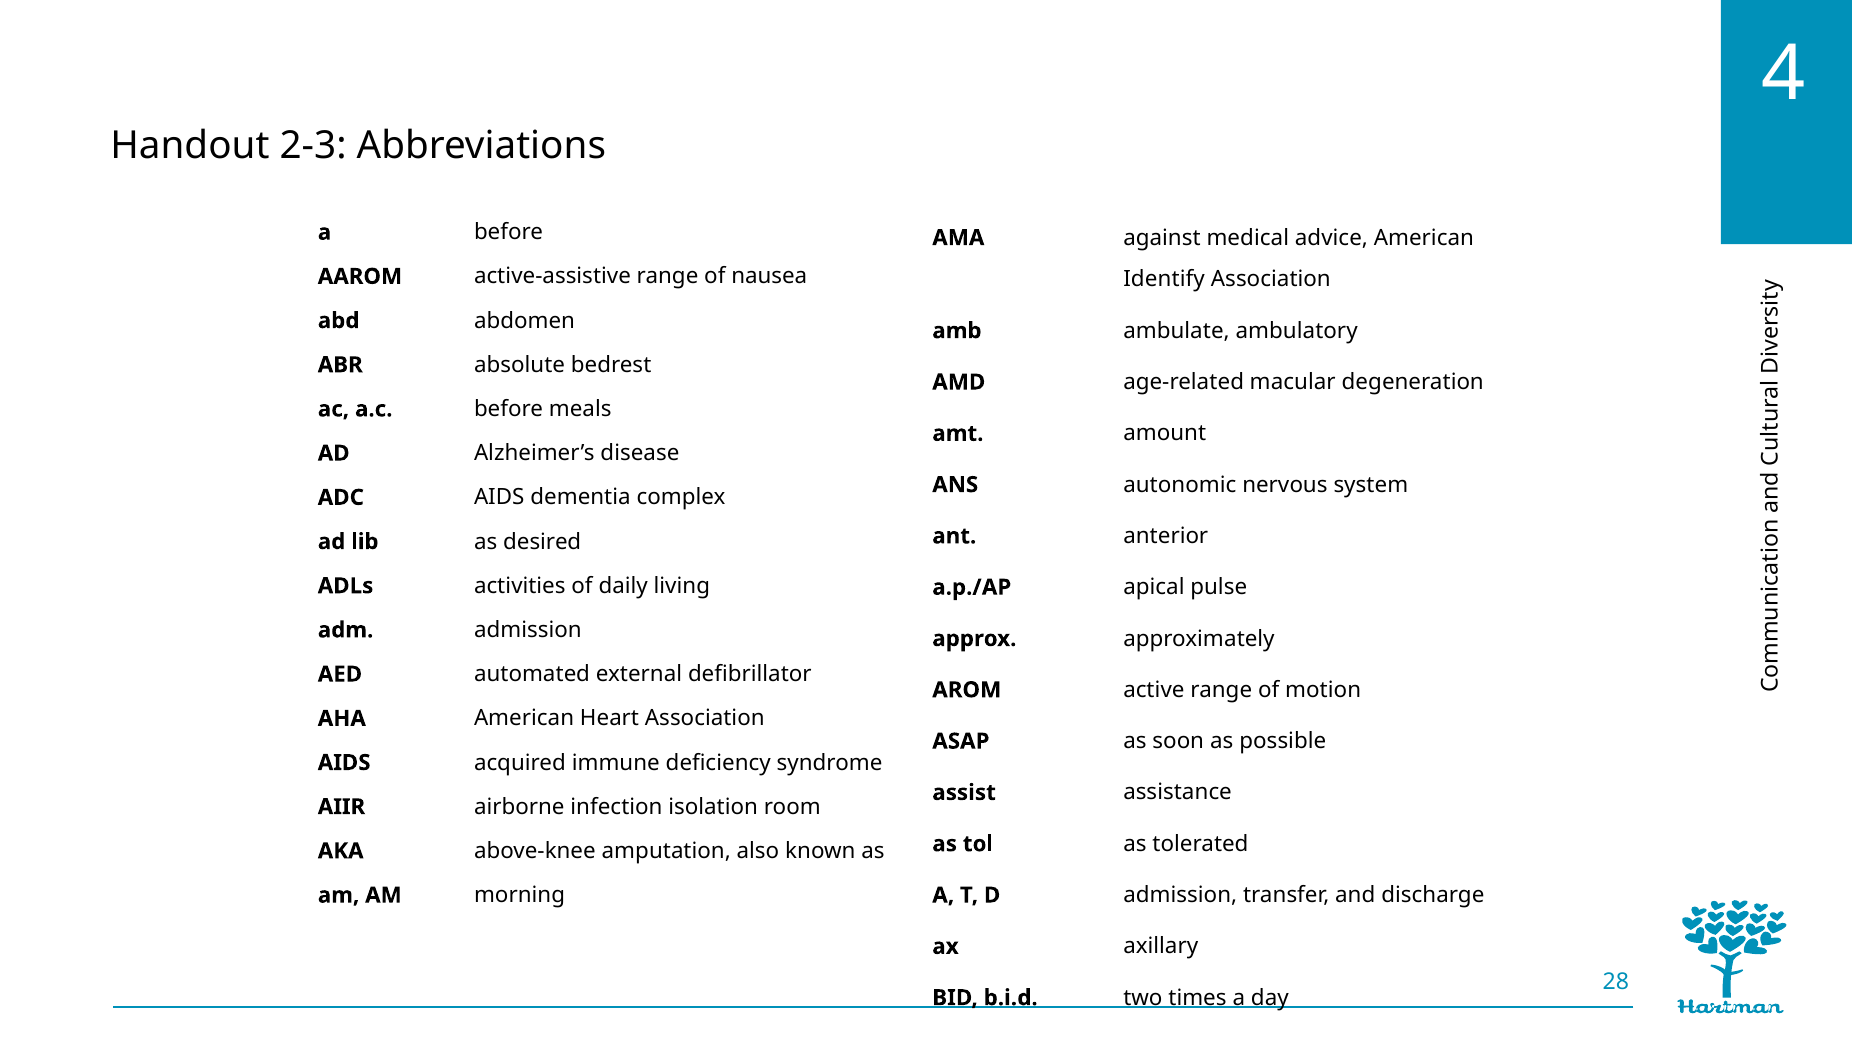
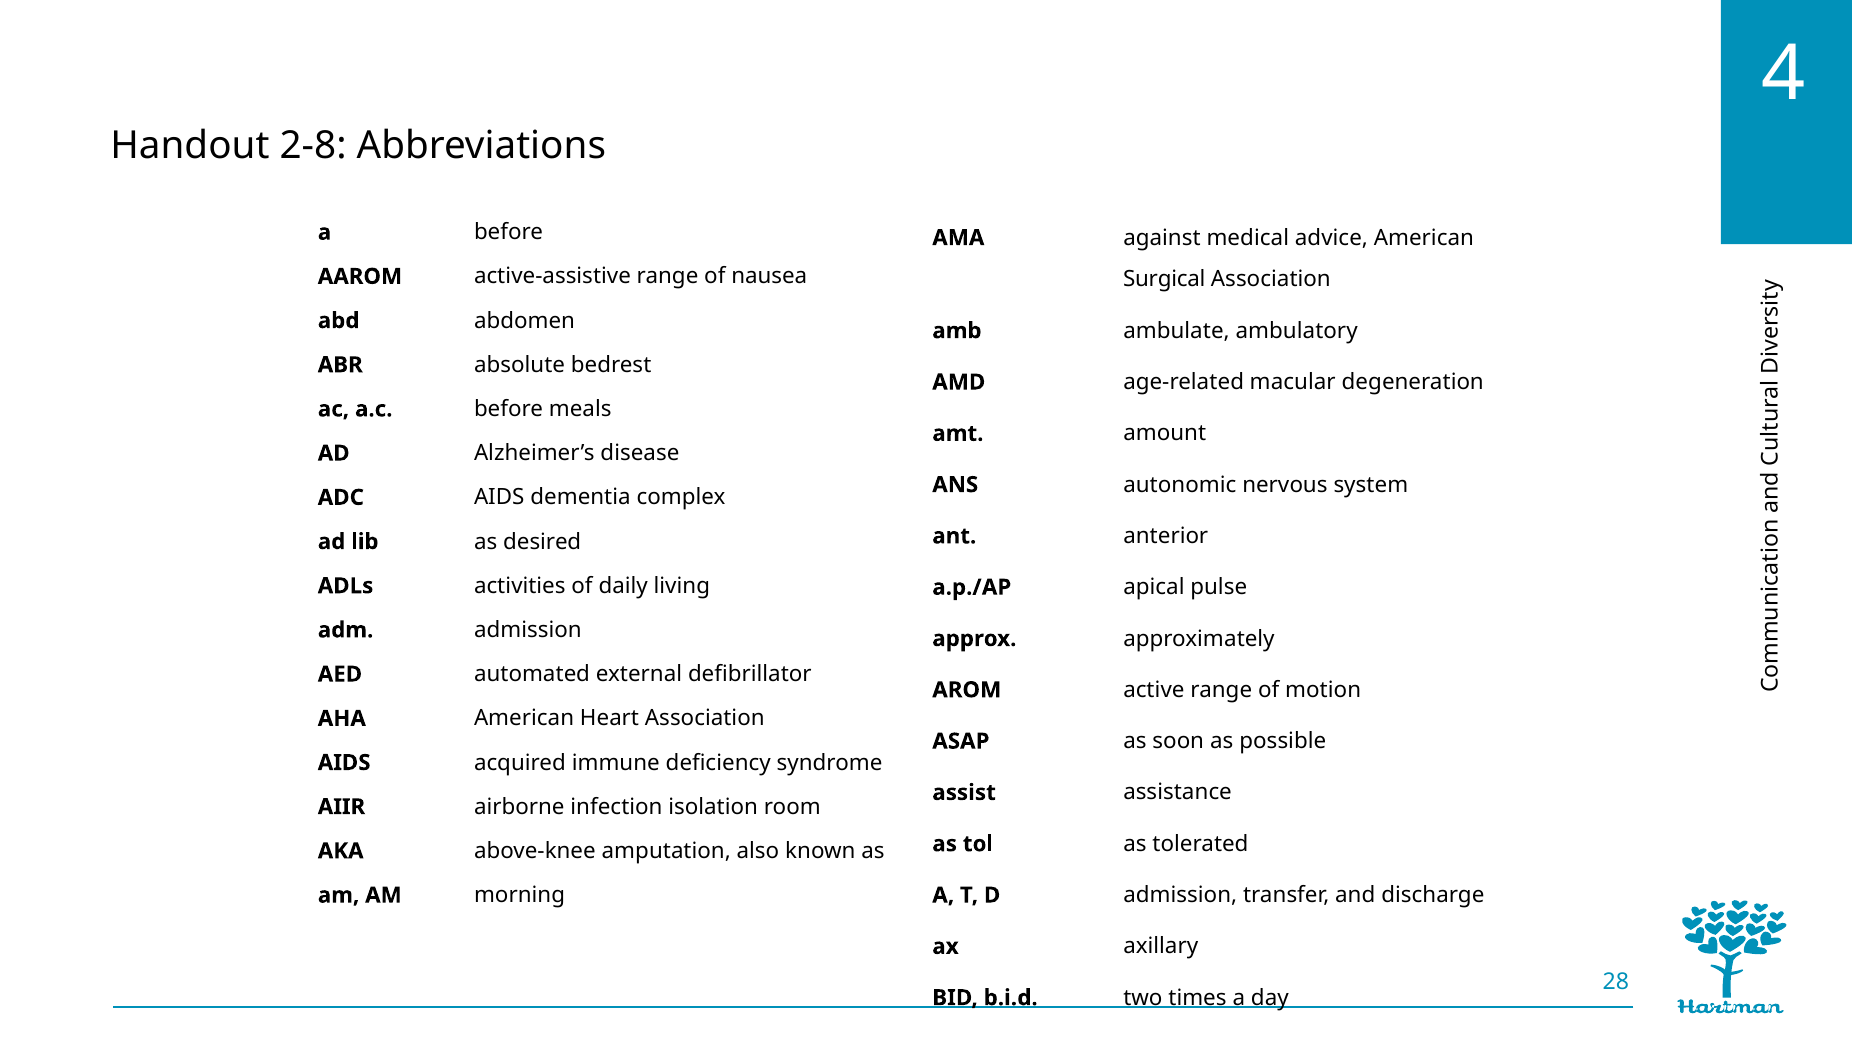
2-3: 2-3 -> 2-8
Identify: Identify -> Surgical
